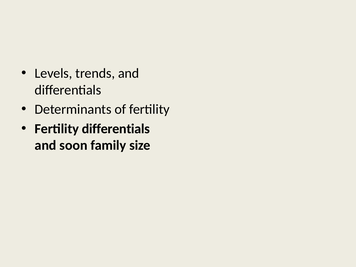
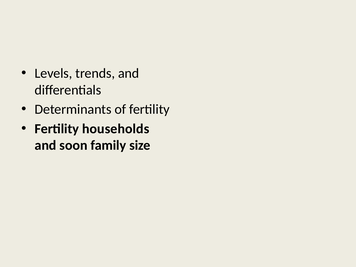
Fertility differentials: differentials -> households
